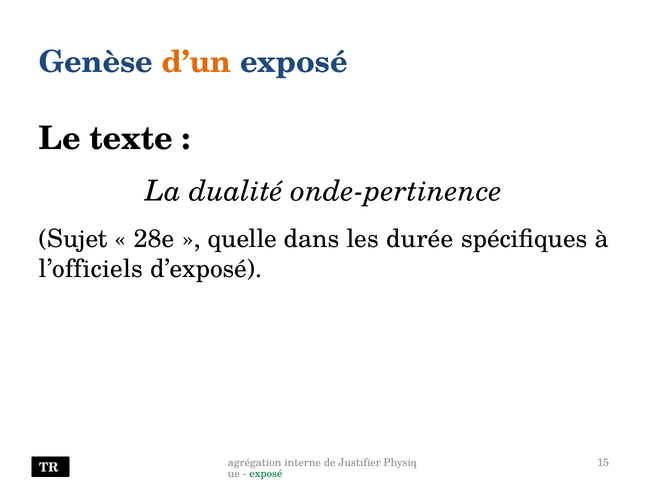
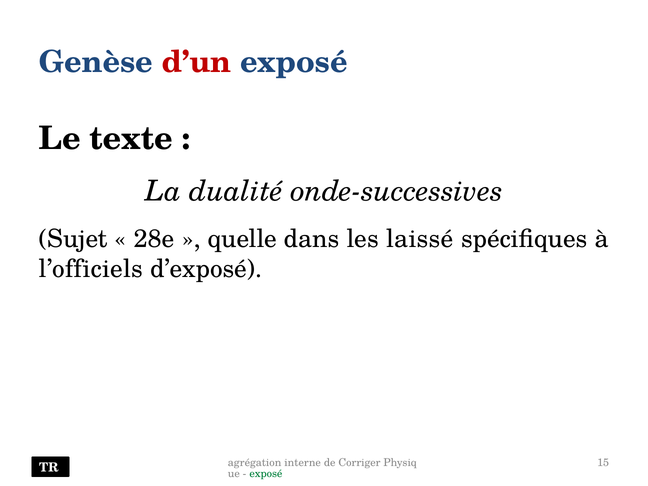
d’un colour: orange -> red
onde-pertinence: onde-pertinence -> onde-successives
durée: durée -> laissé
Justifier: Justifier -> Corriger
